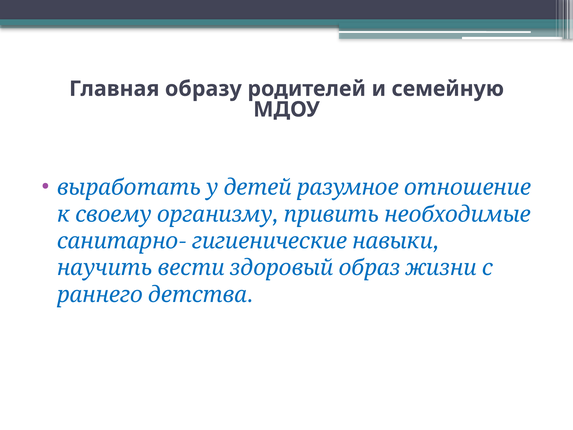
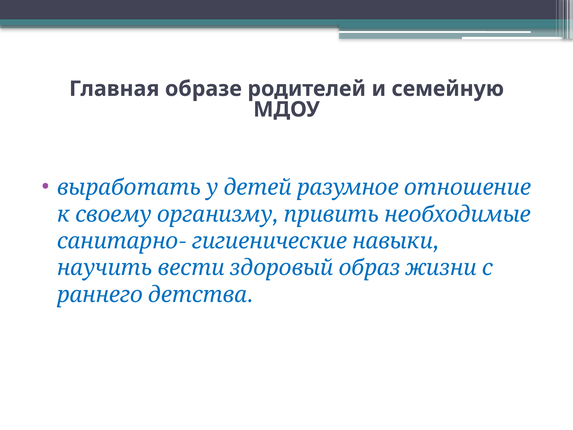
образу: образу -> образе
